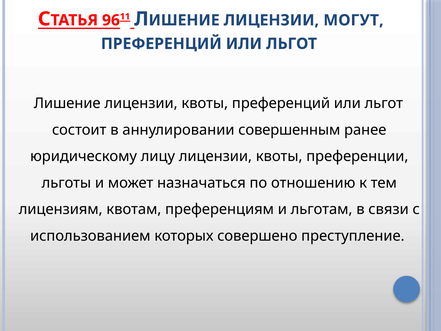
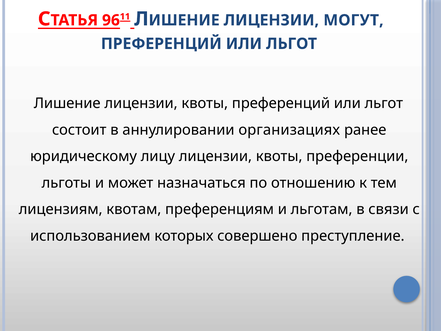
совершенным: совершенным -> организациях
